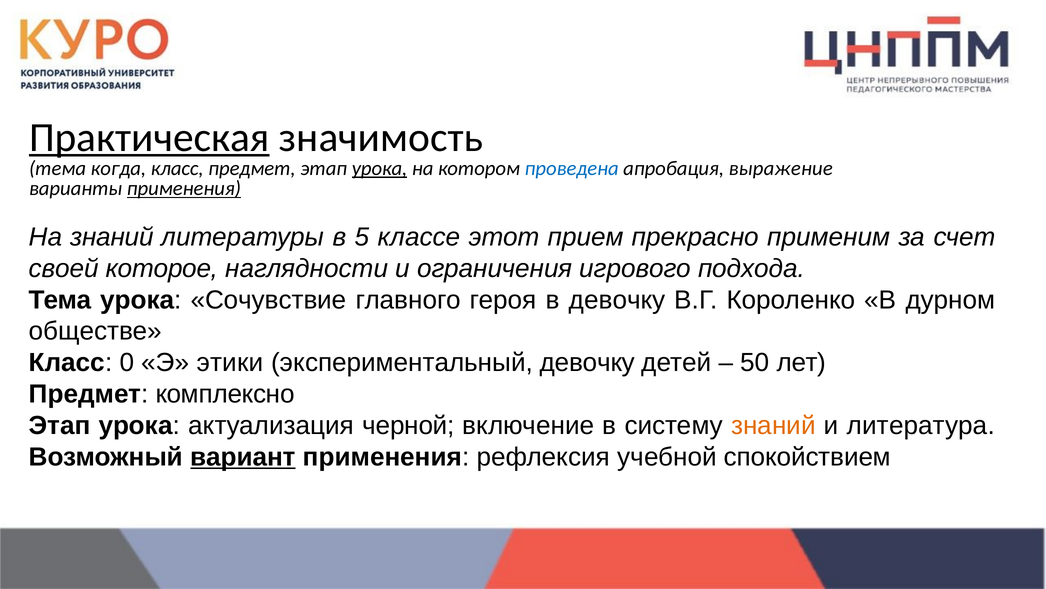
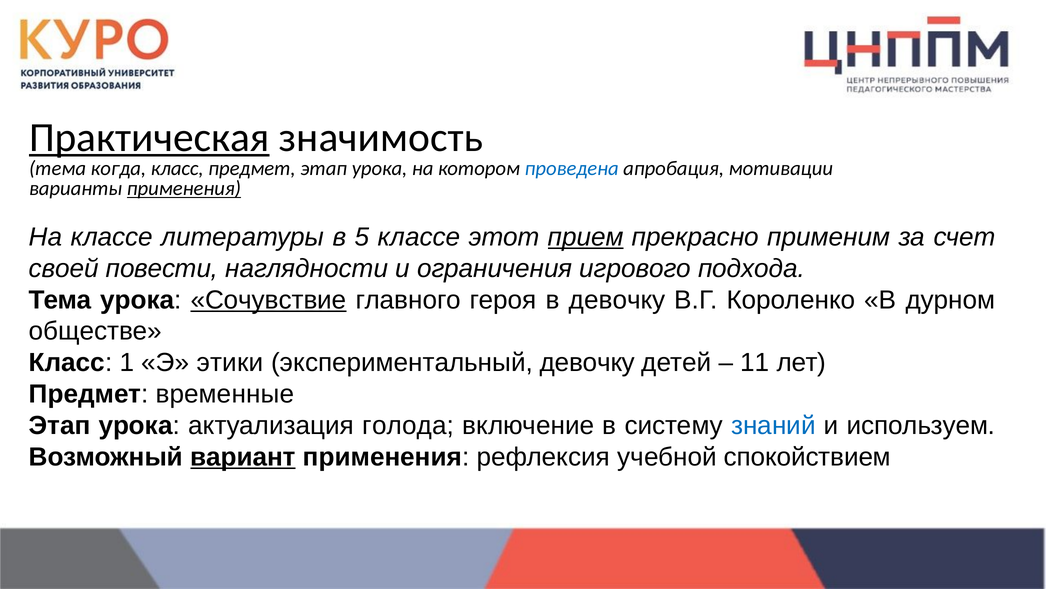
урока at (380, 168) underline: present -> none
выражение: выражение -> мотивации
На знаний: знаний -> классе
прием underline: none -> present
которое: которое -> повести
Сочувствие underline: none -> present
0: 0 -> 1
50: 50 -> 11
комплексно: комплексно -> временные
черной: черной -> голода
знаний at (773, 425) colour: orange -> blue
литература: литература -> используем
